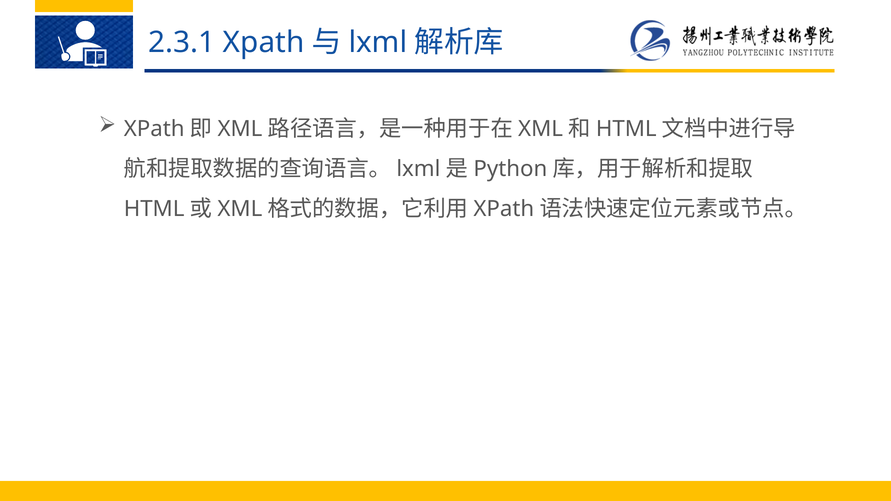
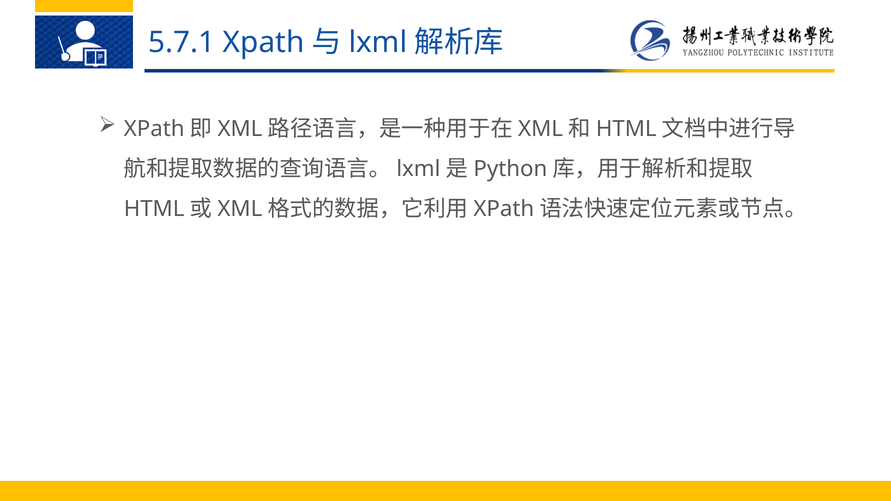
2.3.1: 2.3.1 -> 5.7.1
